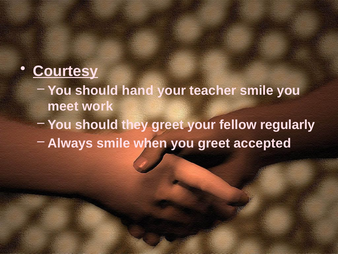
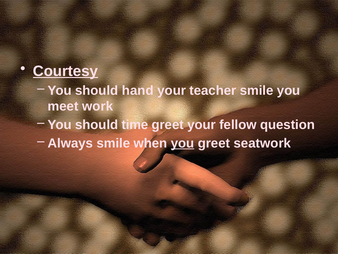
they: they -> time
regularly: regularly -> question
you at (183, 143) underline: none -> present
accepted: accepted -> seatwork
